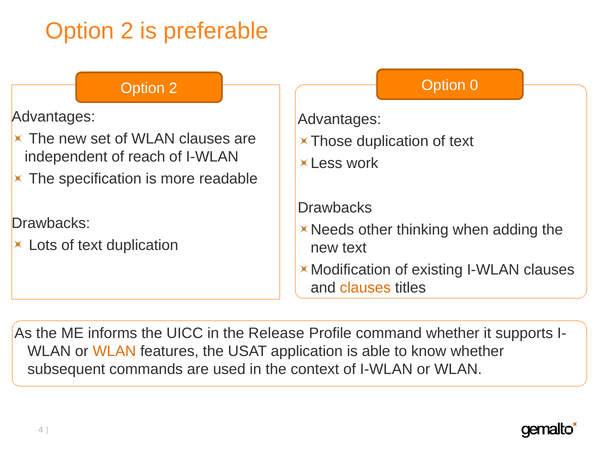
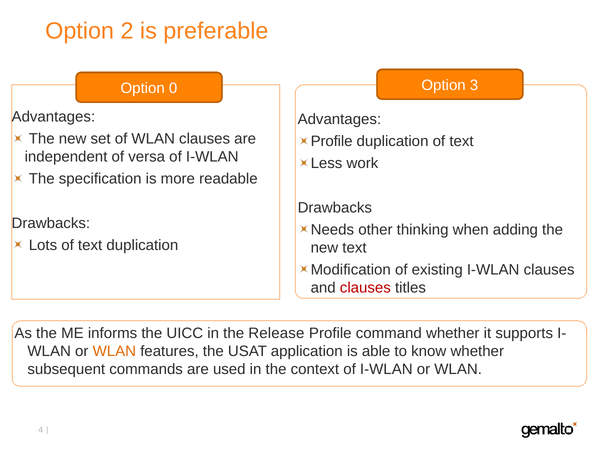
2 at (173, 88): 2 -> 0
0: 0 -> 3
Those at (332, 142): Those -> Profile
reach: reach -> versa
clauses at (365, 288) colour: orange -> red
